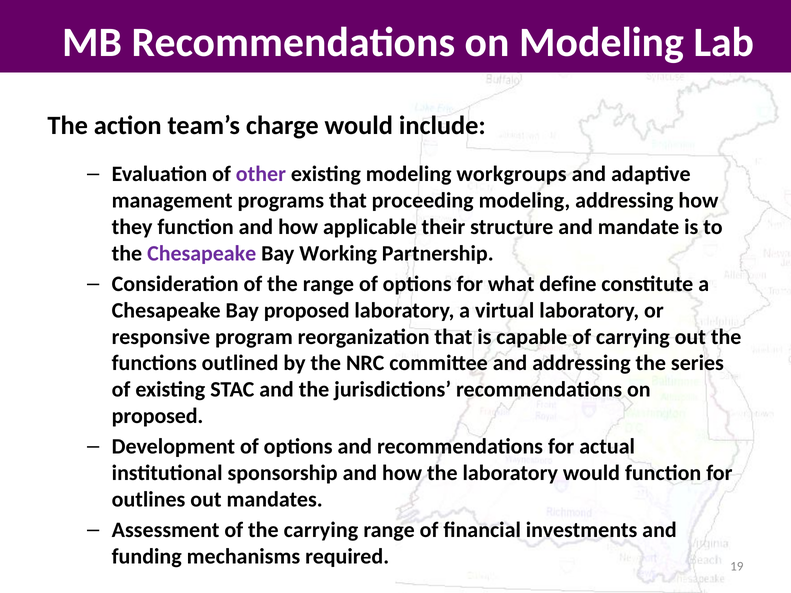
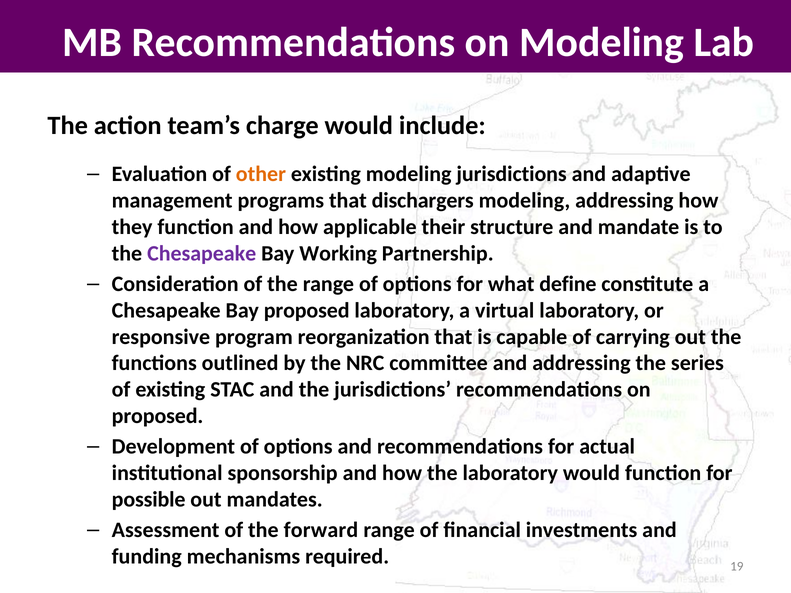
other colour: purple -> orange
modeling workgroups: workgroups -> jurisdictions
proceeding: proceeding -> dischargers
outlines: outlines -> possible
the carrying: carrying -> forward
